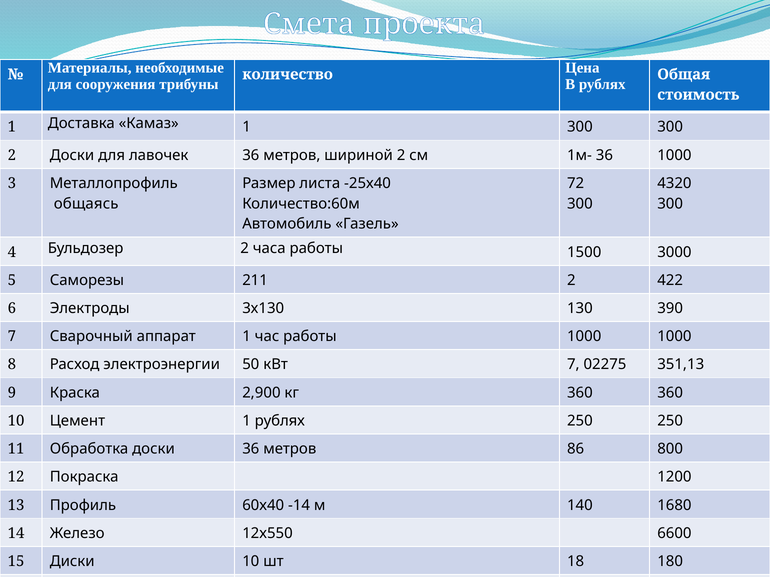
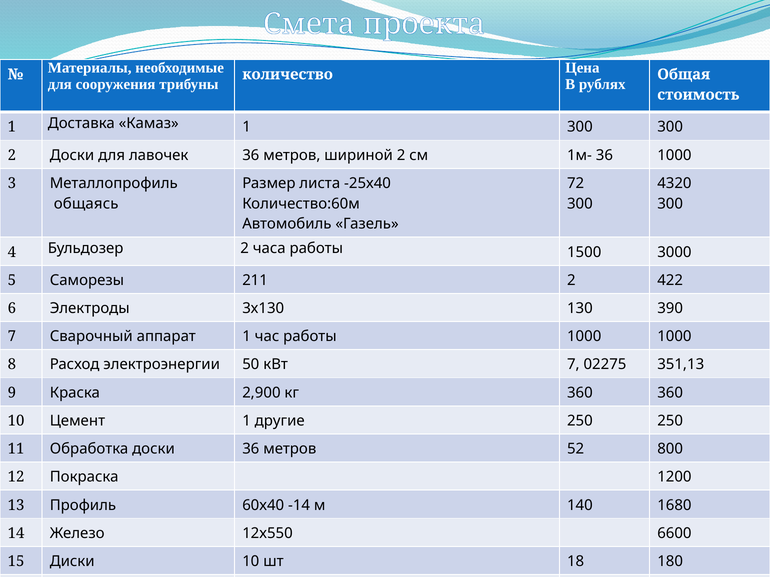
1 рублях: рублях -> другие
86: 86 -> 52
